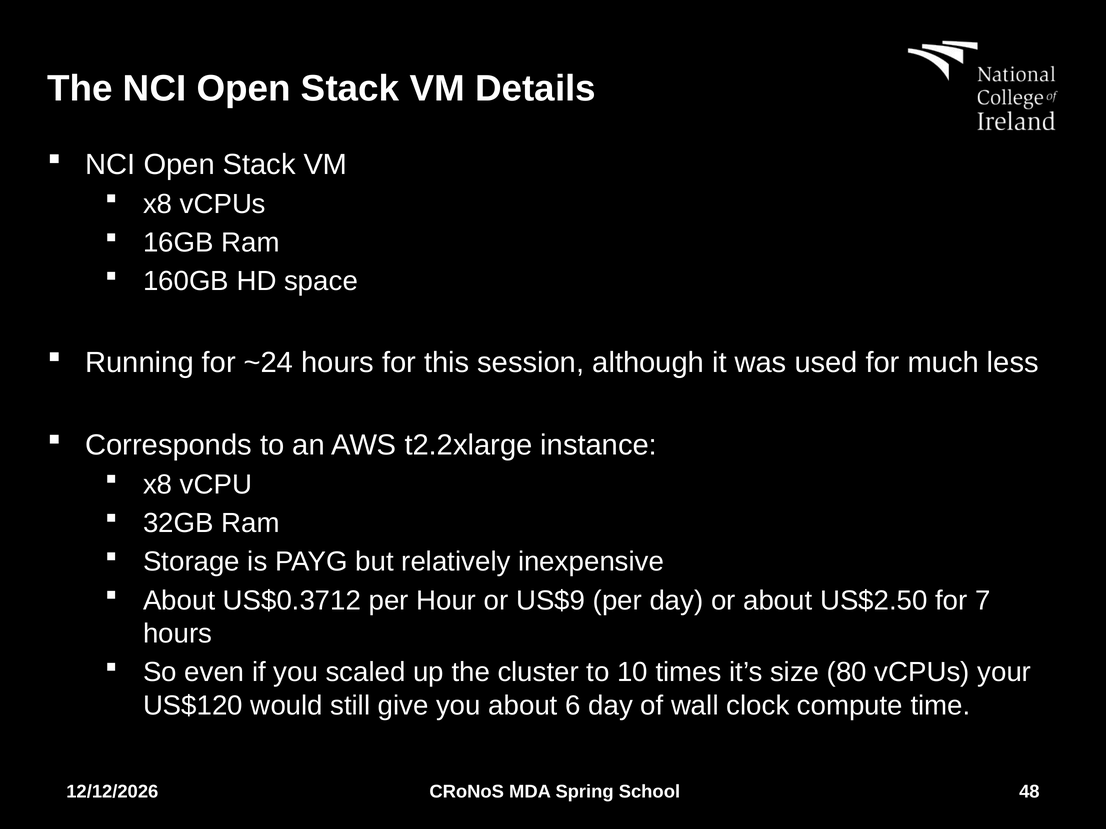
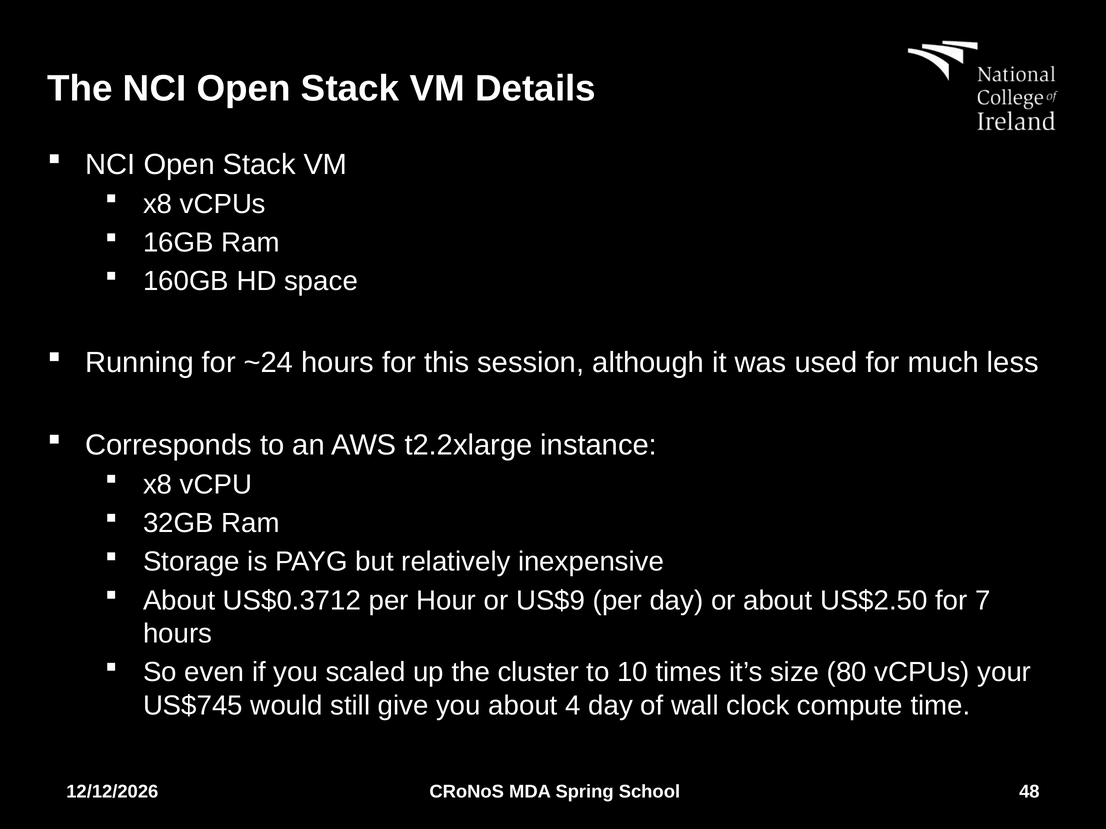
US$120: US$120 -> US$745
6: 6 -> 4
